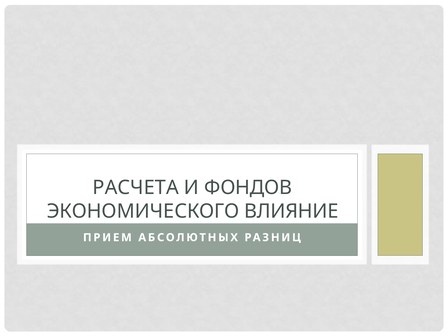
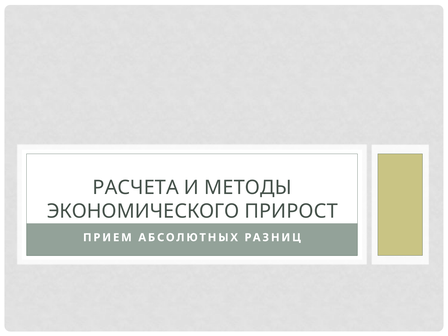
ФОНДОВ: ФОНДОВ -> МЕТОДЫ
ВЛИЯНИЕ: ВЛИЯНИЕ -> ПРИРОСТ
